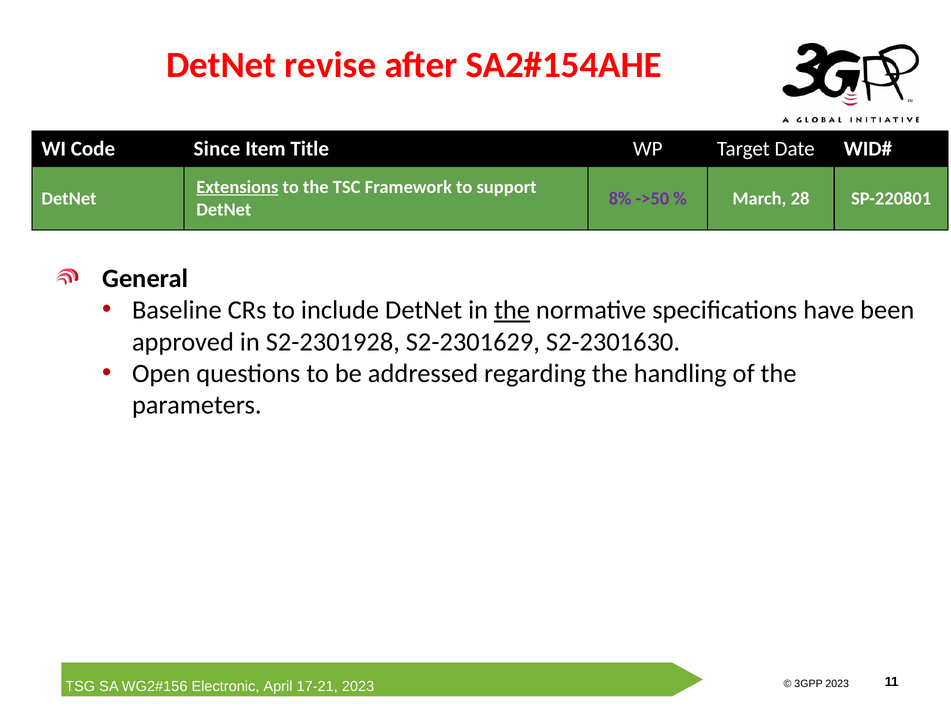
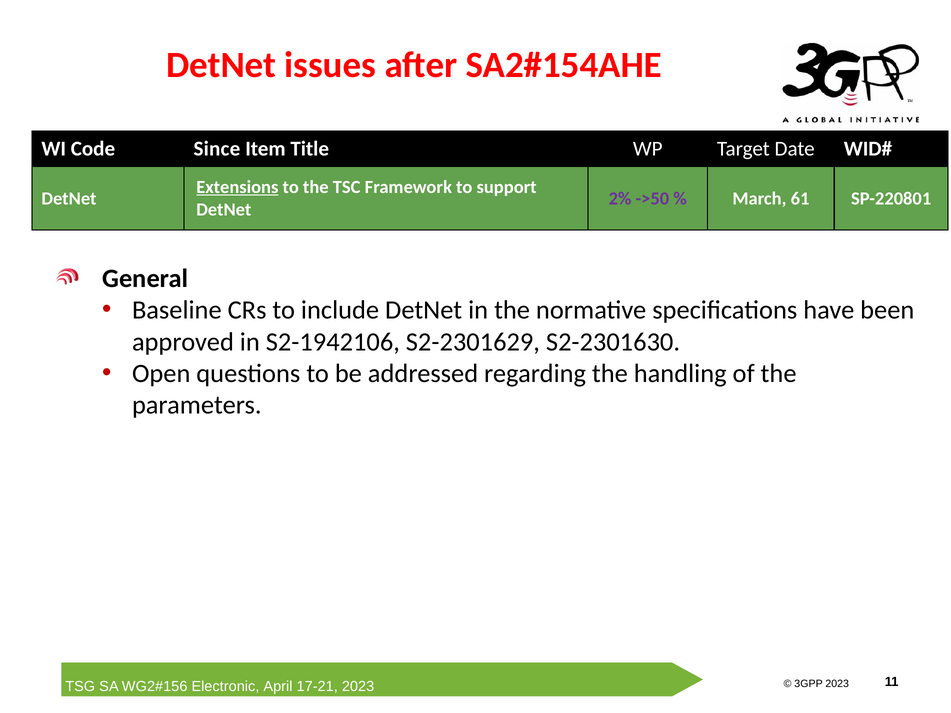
revise: revise -> issues
8%: 8% -> 2%
28: 28 -> 61
the at (512, 310) underline: present -> none
S2-2301928: S2-2301928 -> S2-1942106
